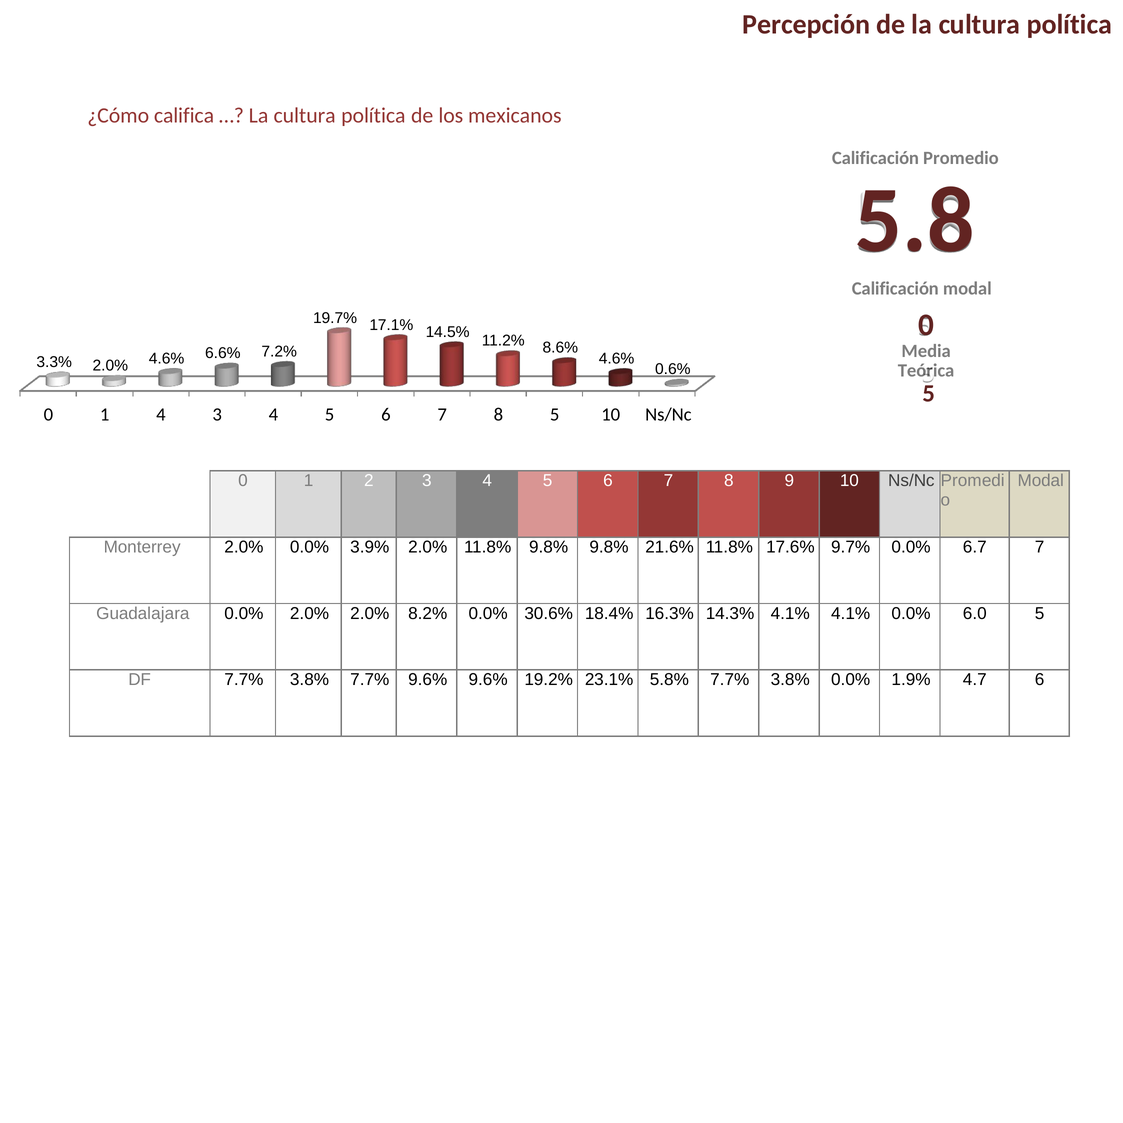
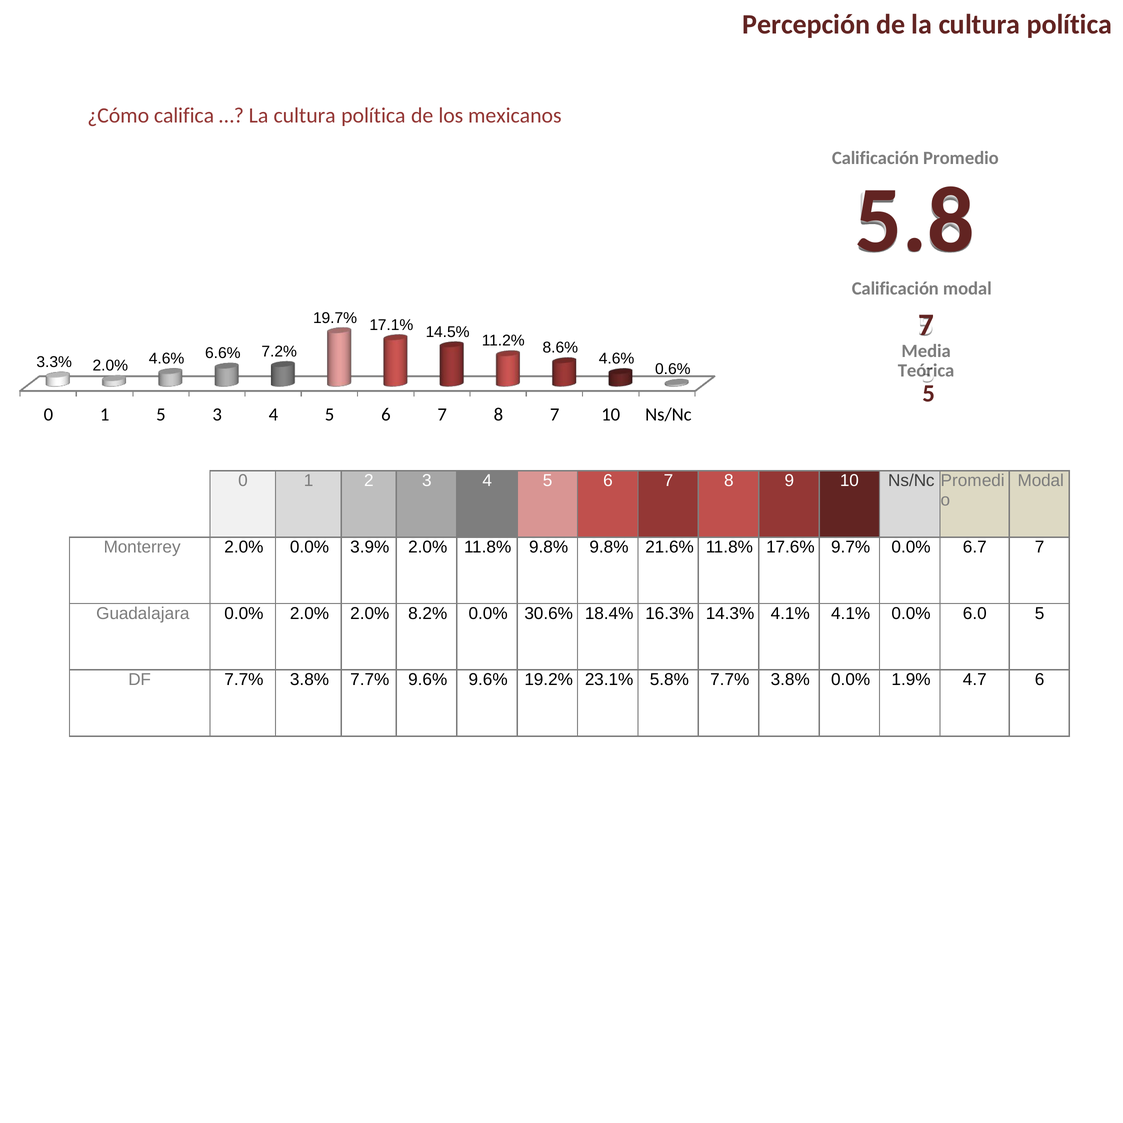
11.2% 0: 0 -> 7
1 4: 4 -> 5
8 5: 5 -> 7
